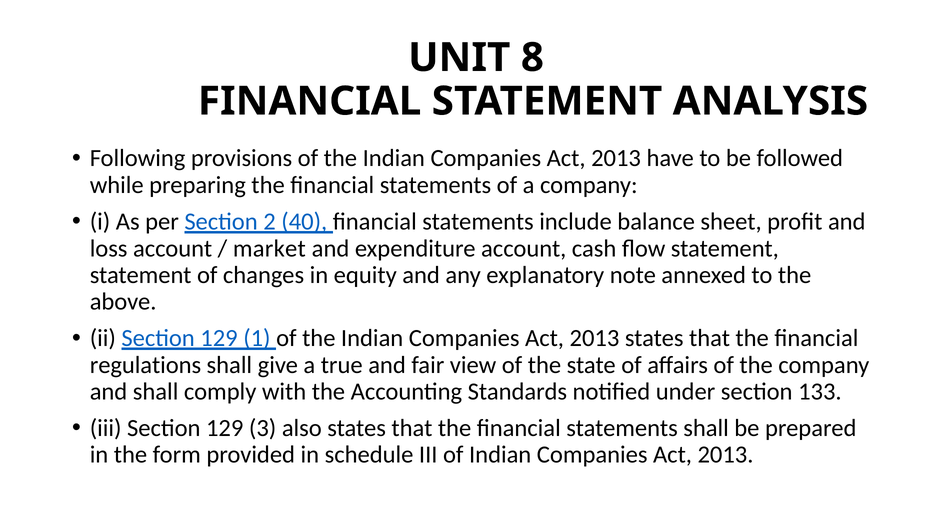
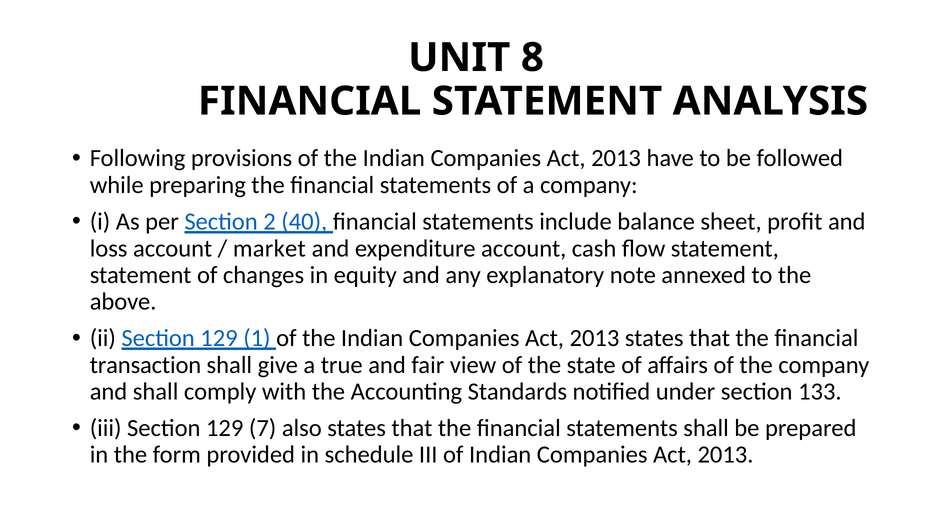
regulations: regulations -> transaction
3: 3 -> 7
